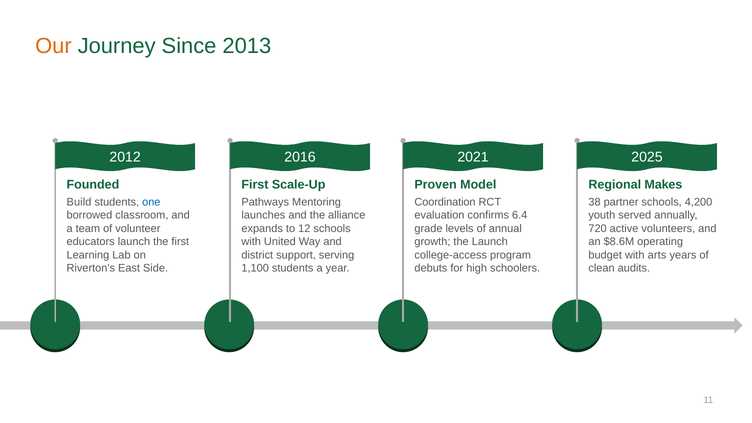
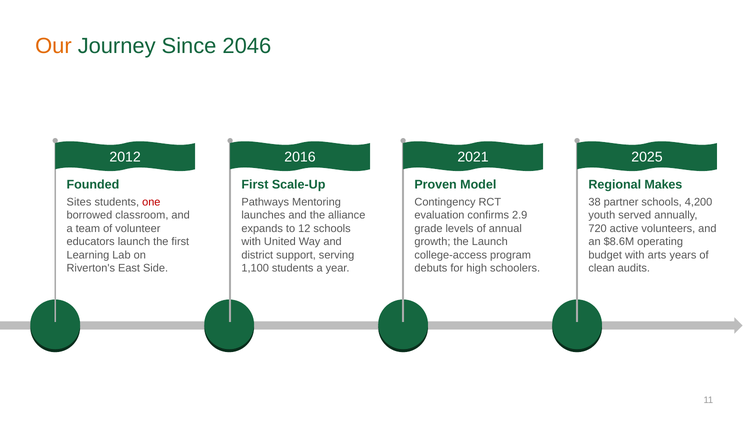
2013: 2013 -> 2046
Build: Build -> Sites
one colour: blue -> red
Coordination: Coordination -> Contingency
6.4: 6.4 -> 2.9
